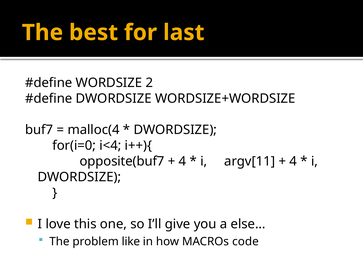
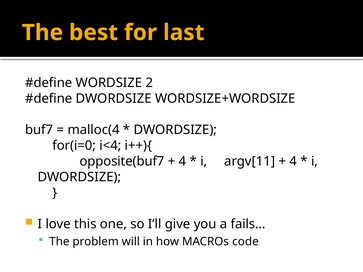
else…: else… -> fails…
like: like -> will
